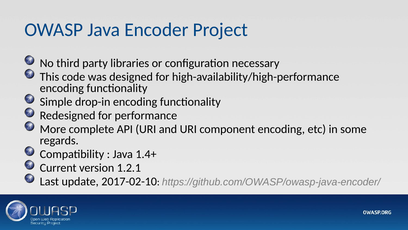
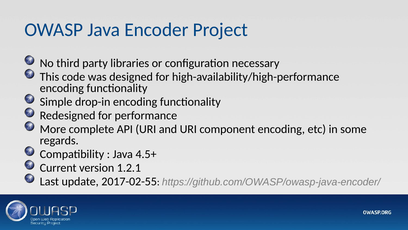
1.4+: 1.4+ -> 4.5+
2017-02-10: 2017-02-10 -> 2017-02-55
